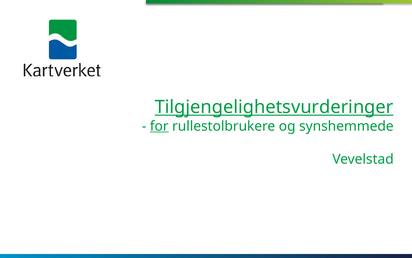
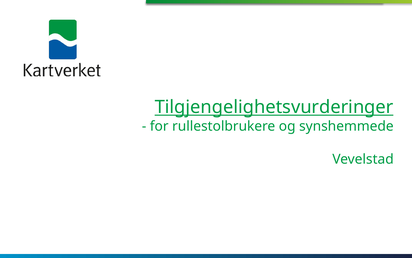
for underline: present -> none
